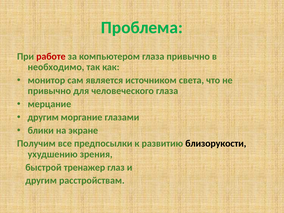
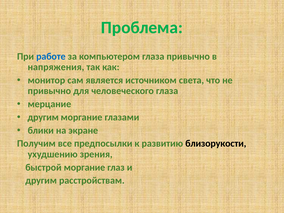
работе colour: red -> blue
необходимо: необходимо -> напряжения
быстрой тренажер: тренажер -> моргание
